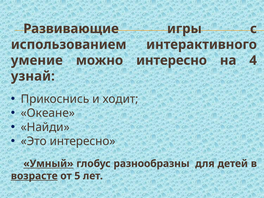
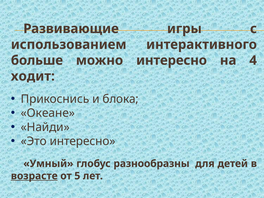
умение: умение -> больше
узнай: узнай -> ходит
ходит: ходит -> блока
Умный underline: present -> none
